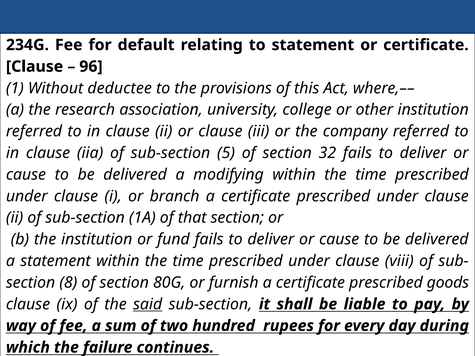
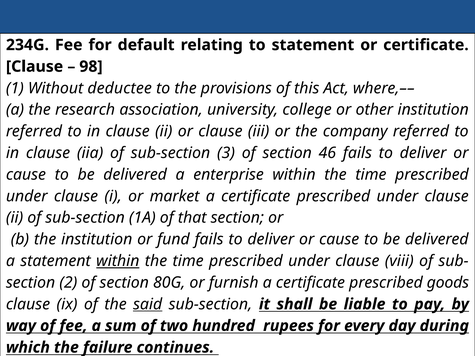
96: 96 -> 98
5: 5 -> 3
32: 32 -> 46
modifying: modifying -> enterprise
branch: branch -> market
within at (118, 261) underline: none -> present
section 8: 8 -> 2
